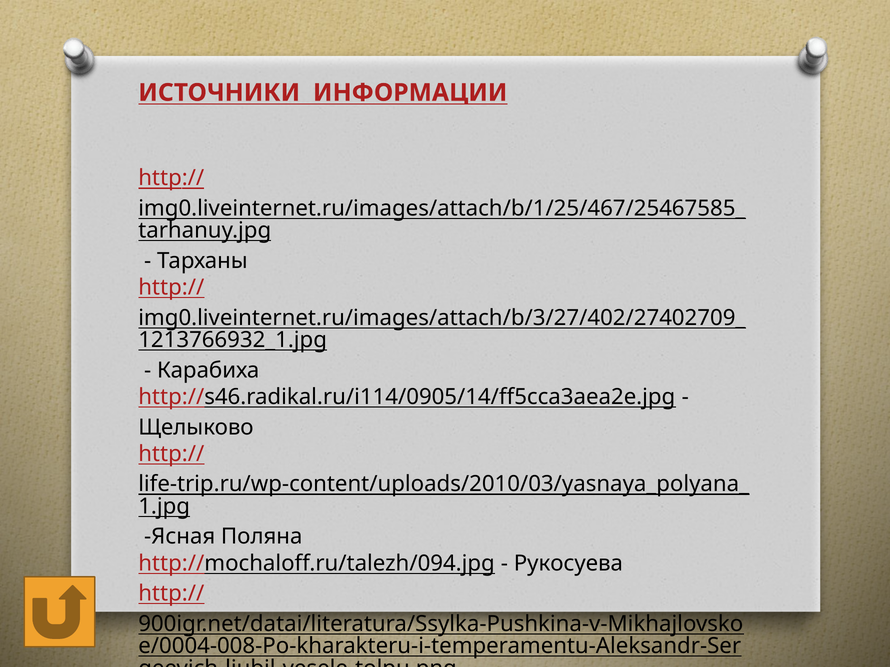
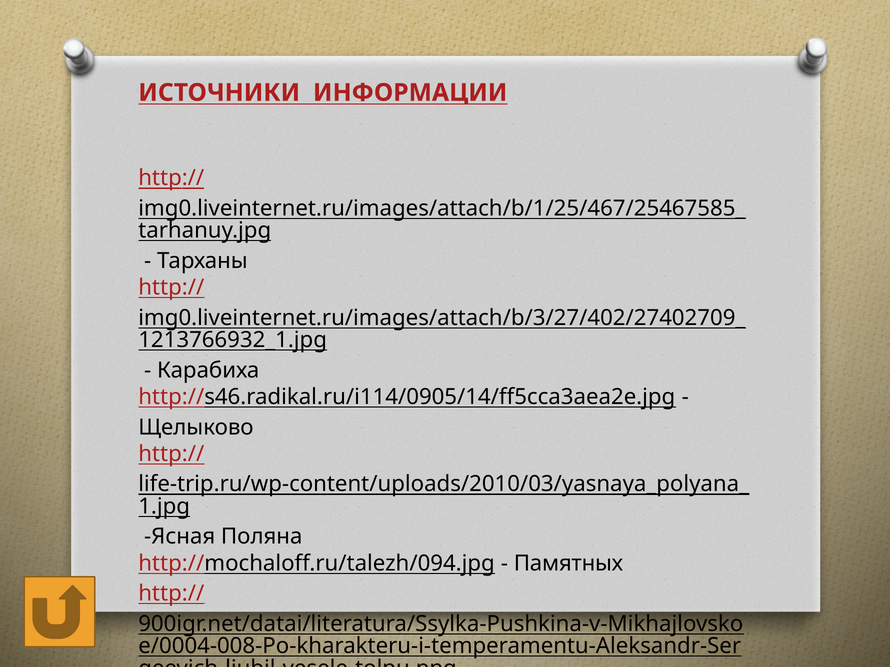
Рукосуева: Рукосуева -> Памятных
